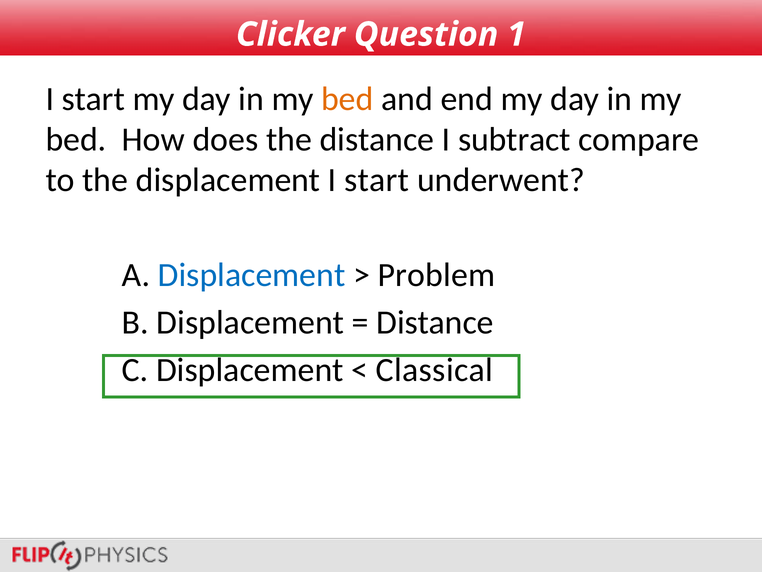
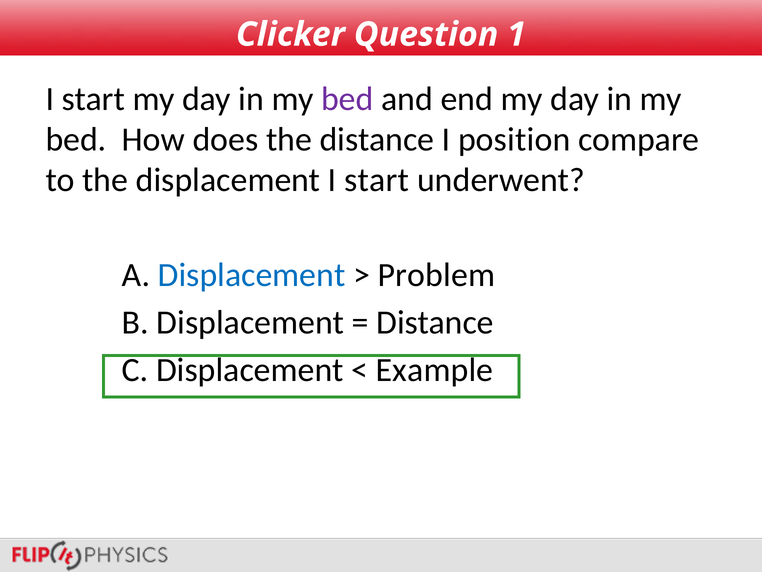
bed at (347, 99) colour: orange -> purple
subtract: subtract -> position
Classical: Classical -> Example
